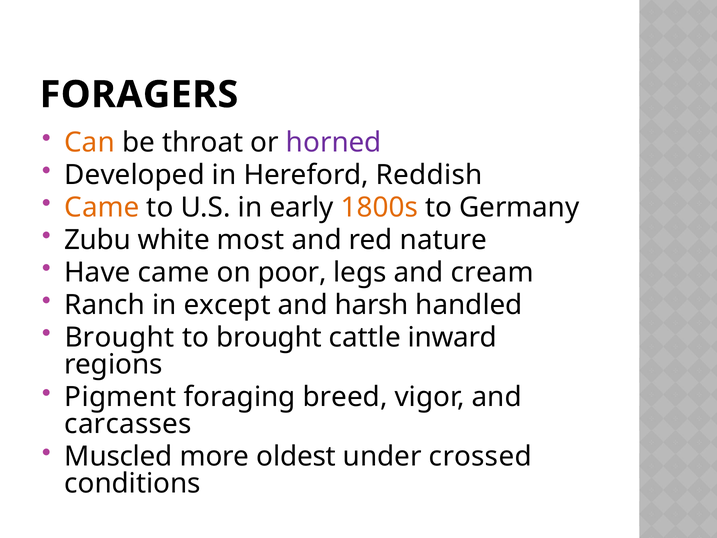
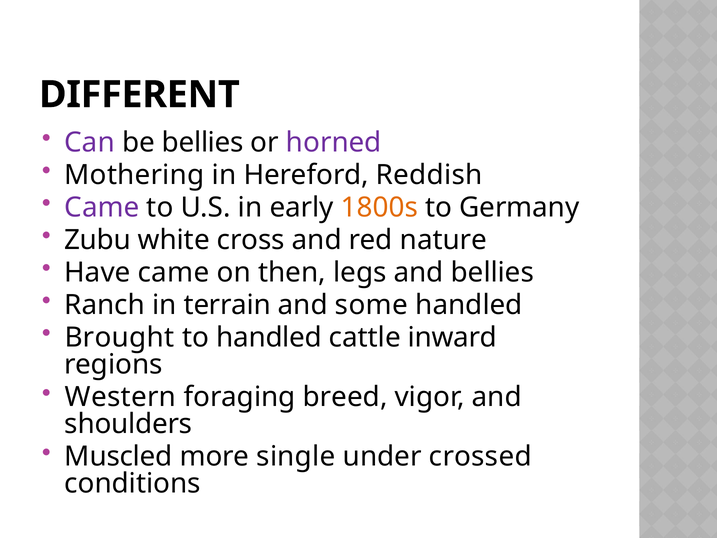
FORAGERS: FORAGERS -> DIFFERENT
Can colour: orange -> purple
be throat: throat -> bellies
Developed: Developed -> Mothering
Came at (102, 207) colour: orange -> purple
most: most -> cross
poor: poor -> then
and cream: cream -> bellies
except: except -> terrain
harsh: harsh -> some
to brought: brought -> handled
Pigment: Pigment -> Western
carcasses: carcasses -> shoulders
oldest: oldest -> single
